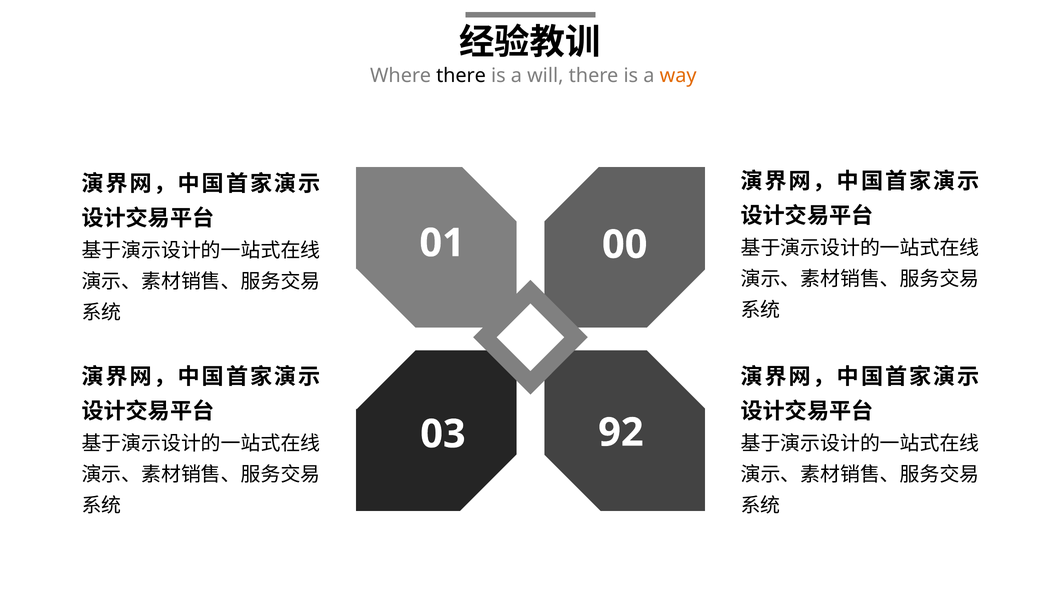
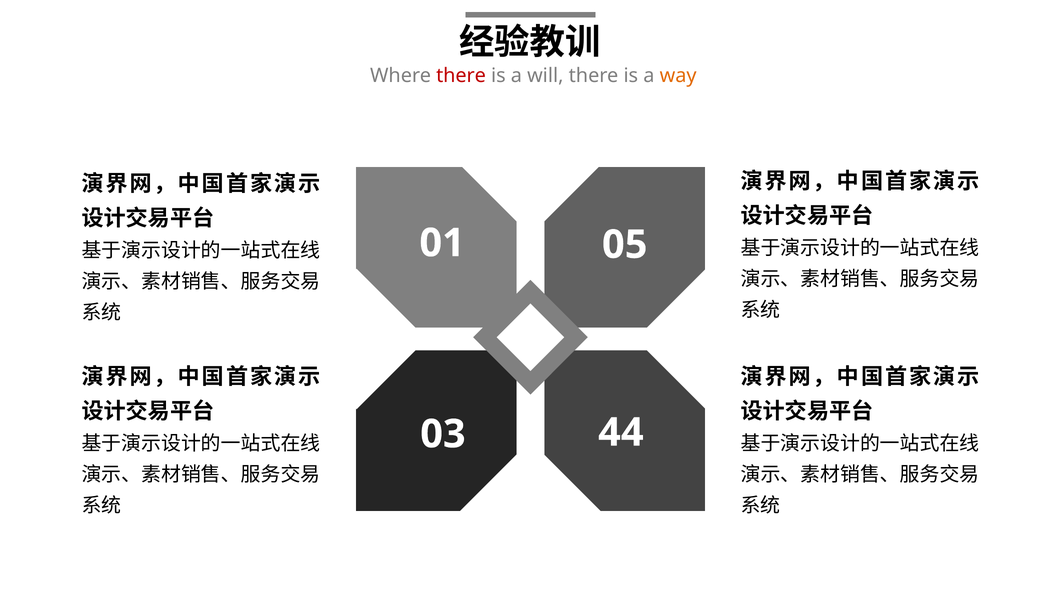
there at (461, 76) colour: black -> red
00: 00 -> 05
92: 92 -> 44
